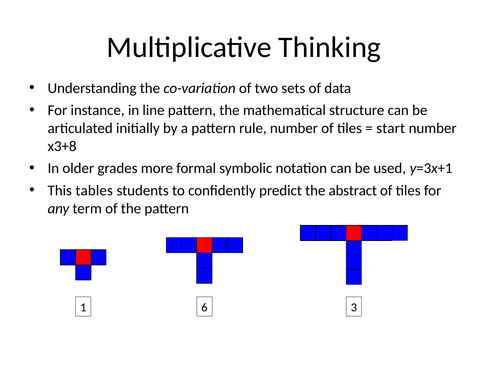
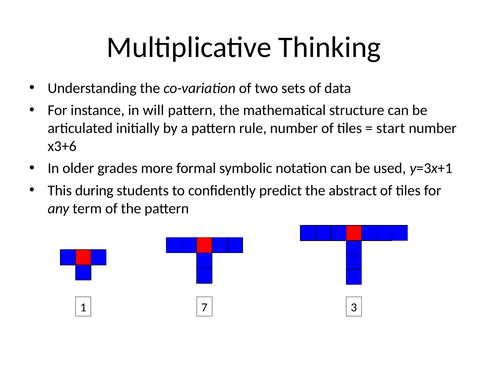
line: line -> will
x3+8: x3+8 -> x3+6
tables: tables -> during
6: 6 -> 7
